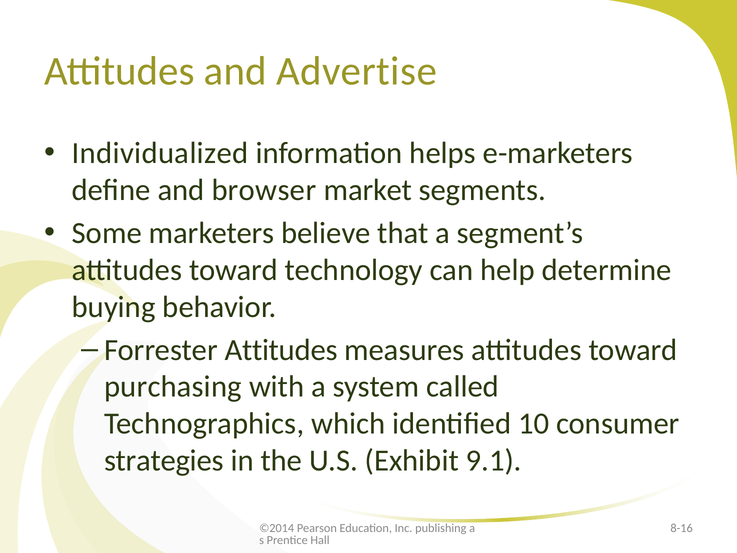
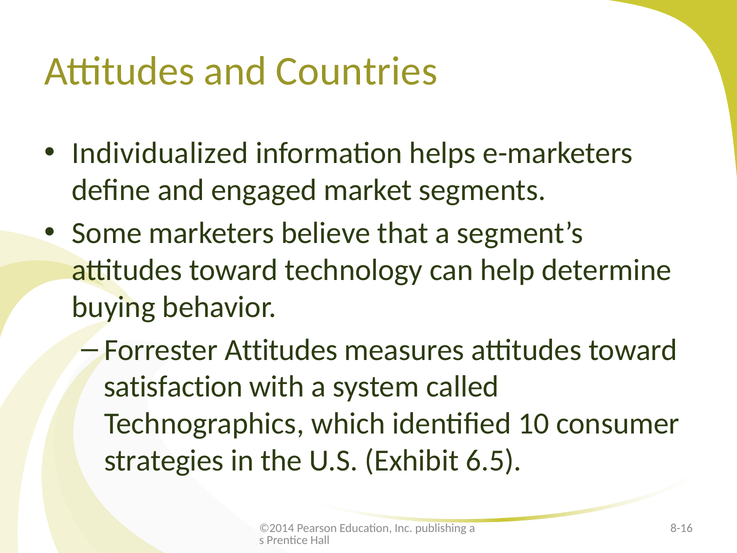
Advertise: Advertise -> Countries
browser: browser -> engaged
purchasing: purchasing -> satisfaction
9.1: 9.1 -> 6.5
